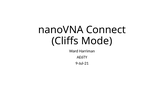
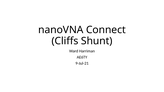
Mode: Mode -> Shunt
